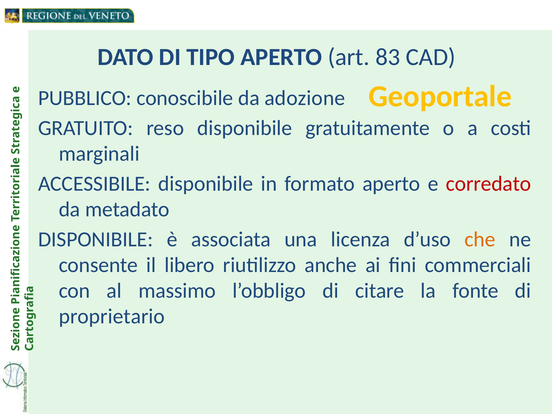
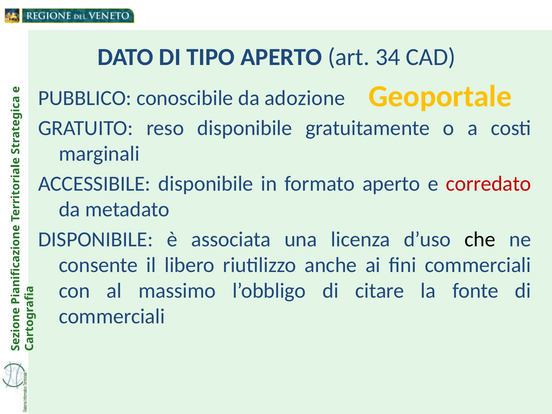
83: 83 -> 34
che colour: orange -> black
proprietario at (112, 317): proprietario -> commerciali
